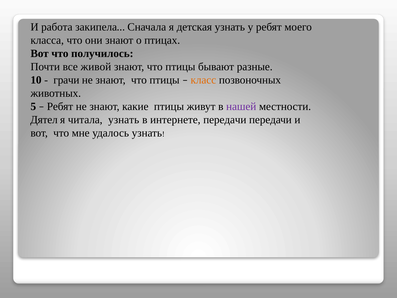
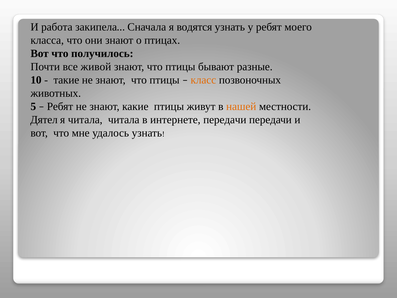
детская: детская -> водятся
грачи: грачи -> такие
нашей colour: purple -> orange
читала узнать: узнать -> читала
